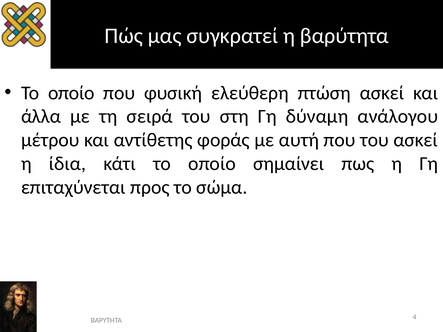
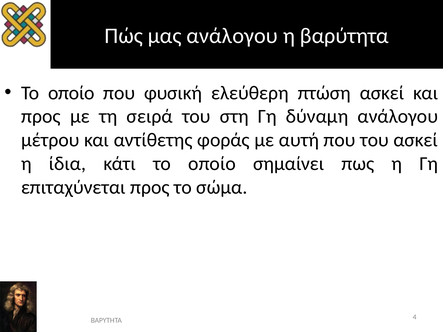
μας συγκρατεί: συγκρατεί -> ανάλογου
άλλα at (41, 117): άλλα -> προς
